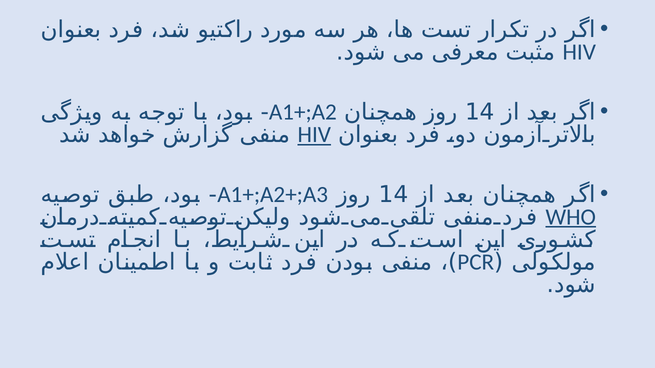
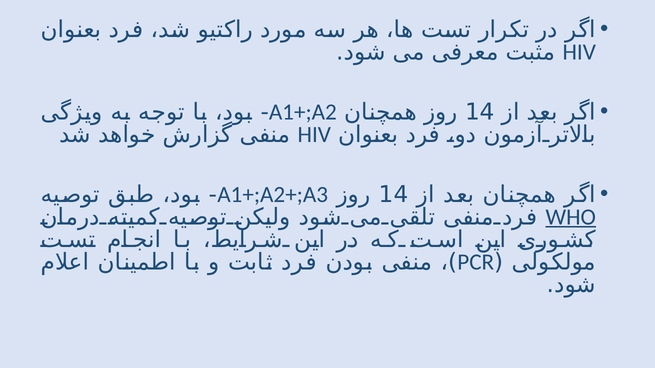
HIV at (314, 135) underline: present -> none
